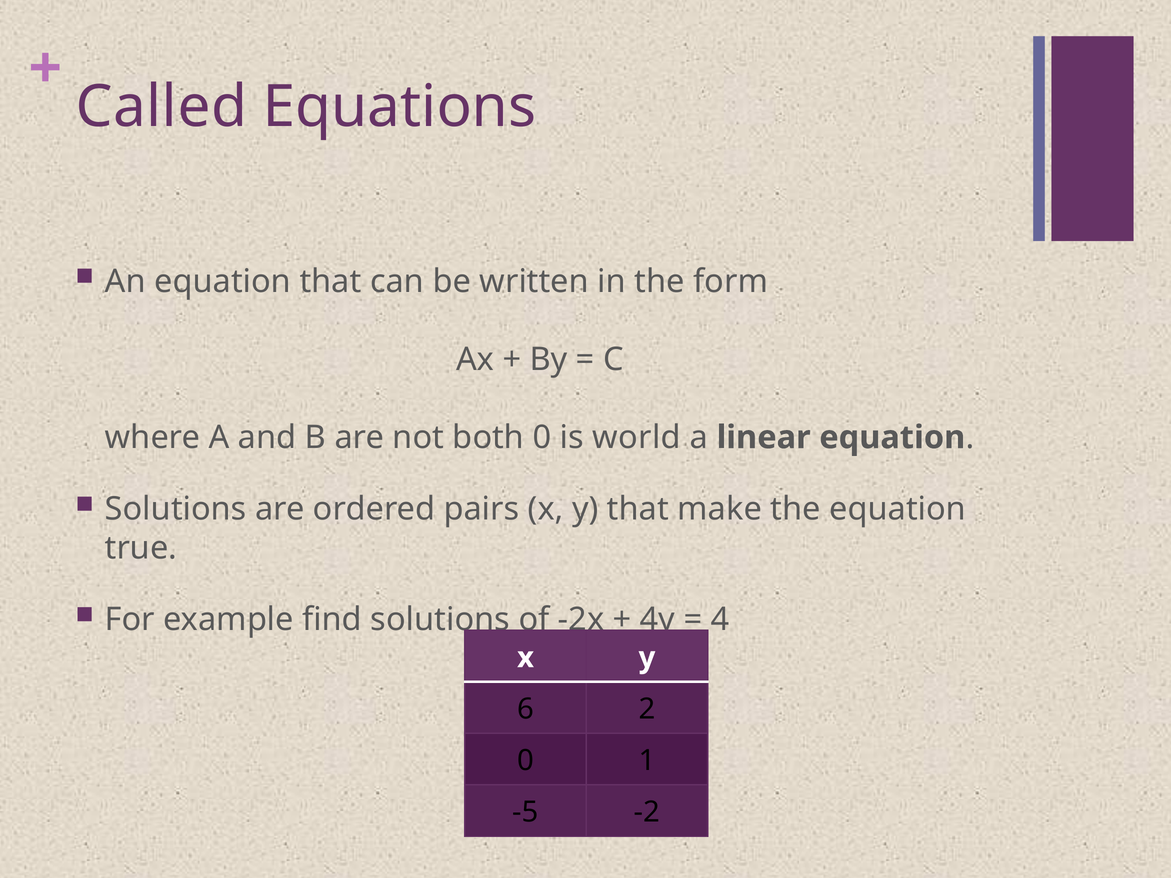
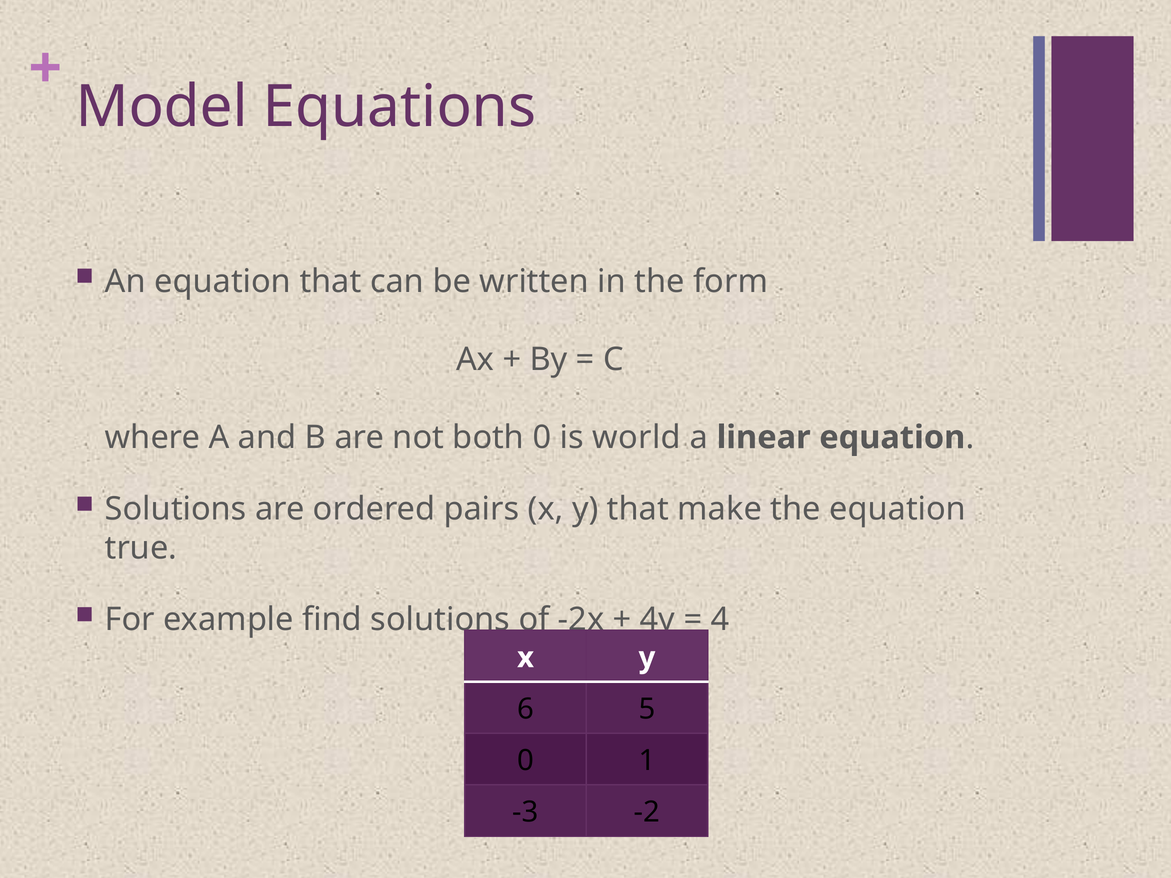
Called: Called -> Model
2: 2 -> 5
-5: -5 -> -3
